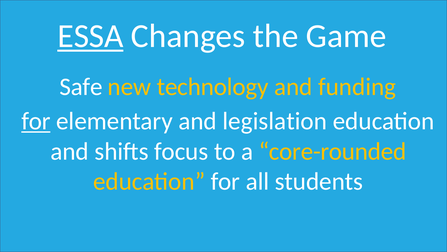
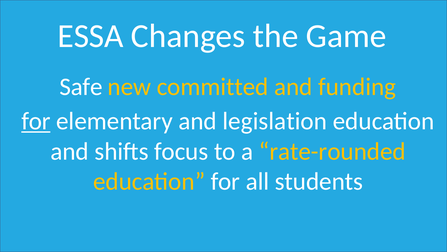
ESSA underline: present -> none
technology: technology -> committed
core-rounded: core-rounded -> rate-rounded
